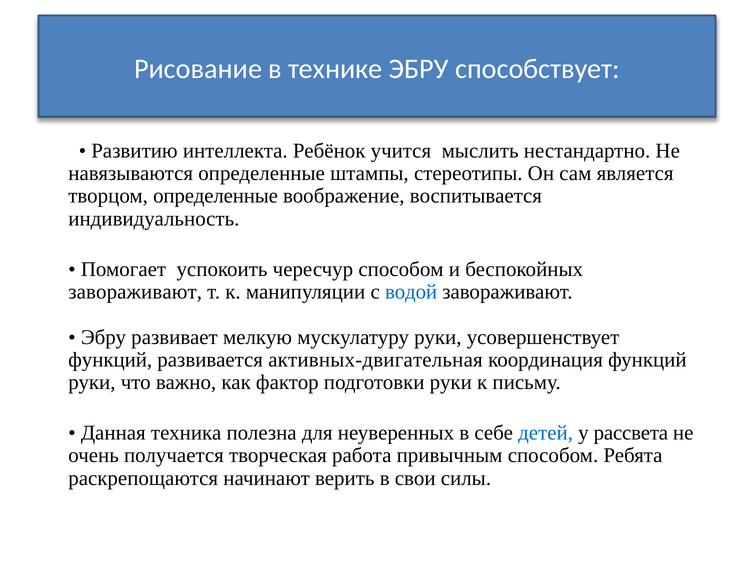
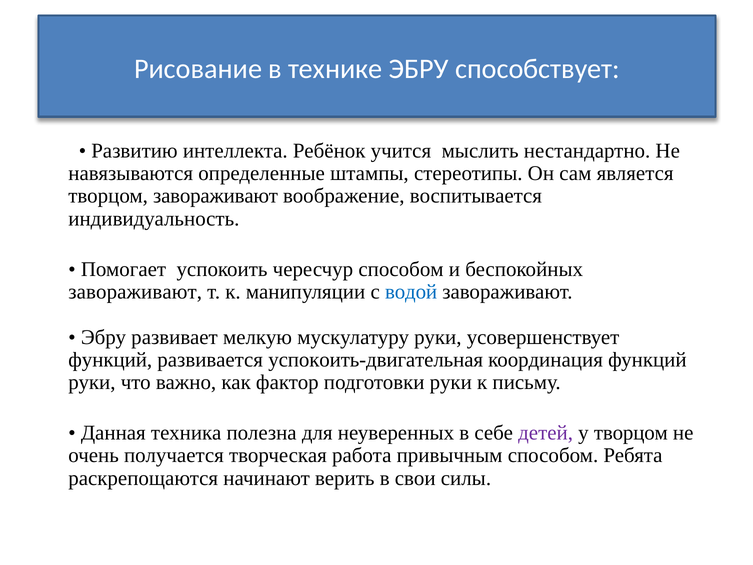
творцом определенные: определенные -> завораживают
активных-двигательная: активных-двигательная -> успокоить-двигательная
детей colour: blue -> purple
у рассвета: рассвета -> творцом
